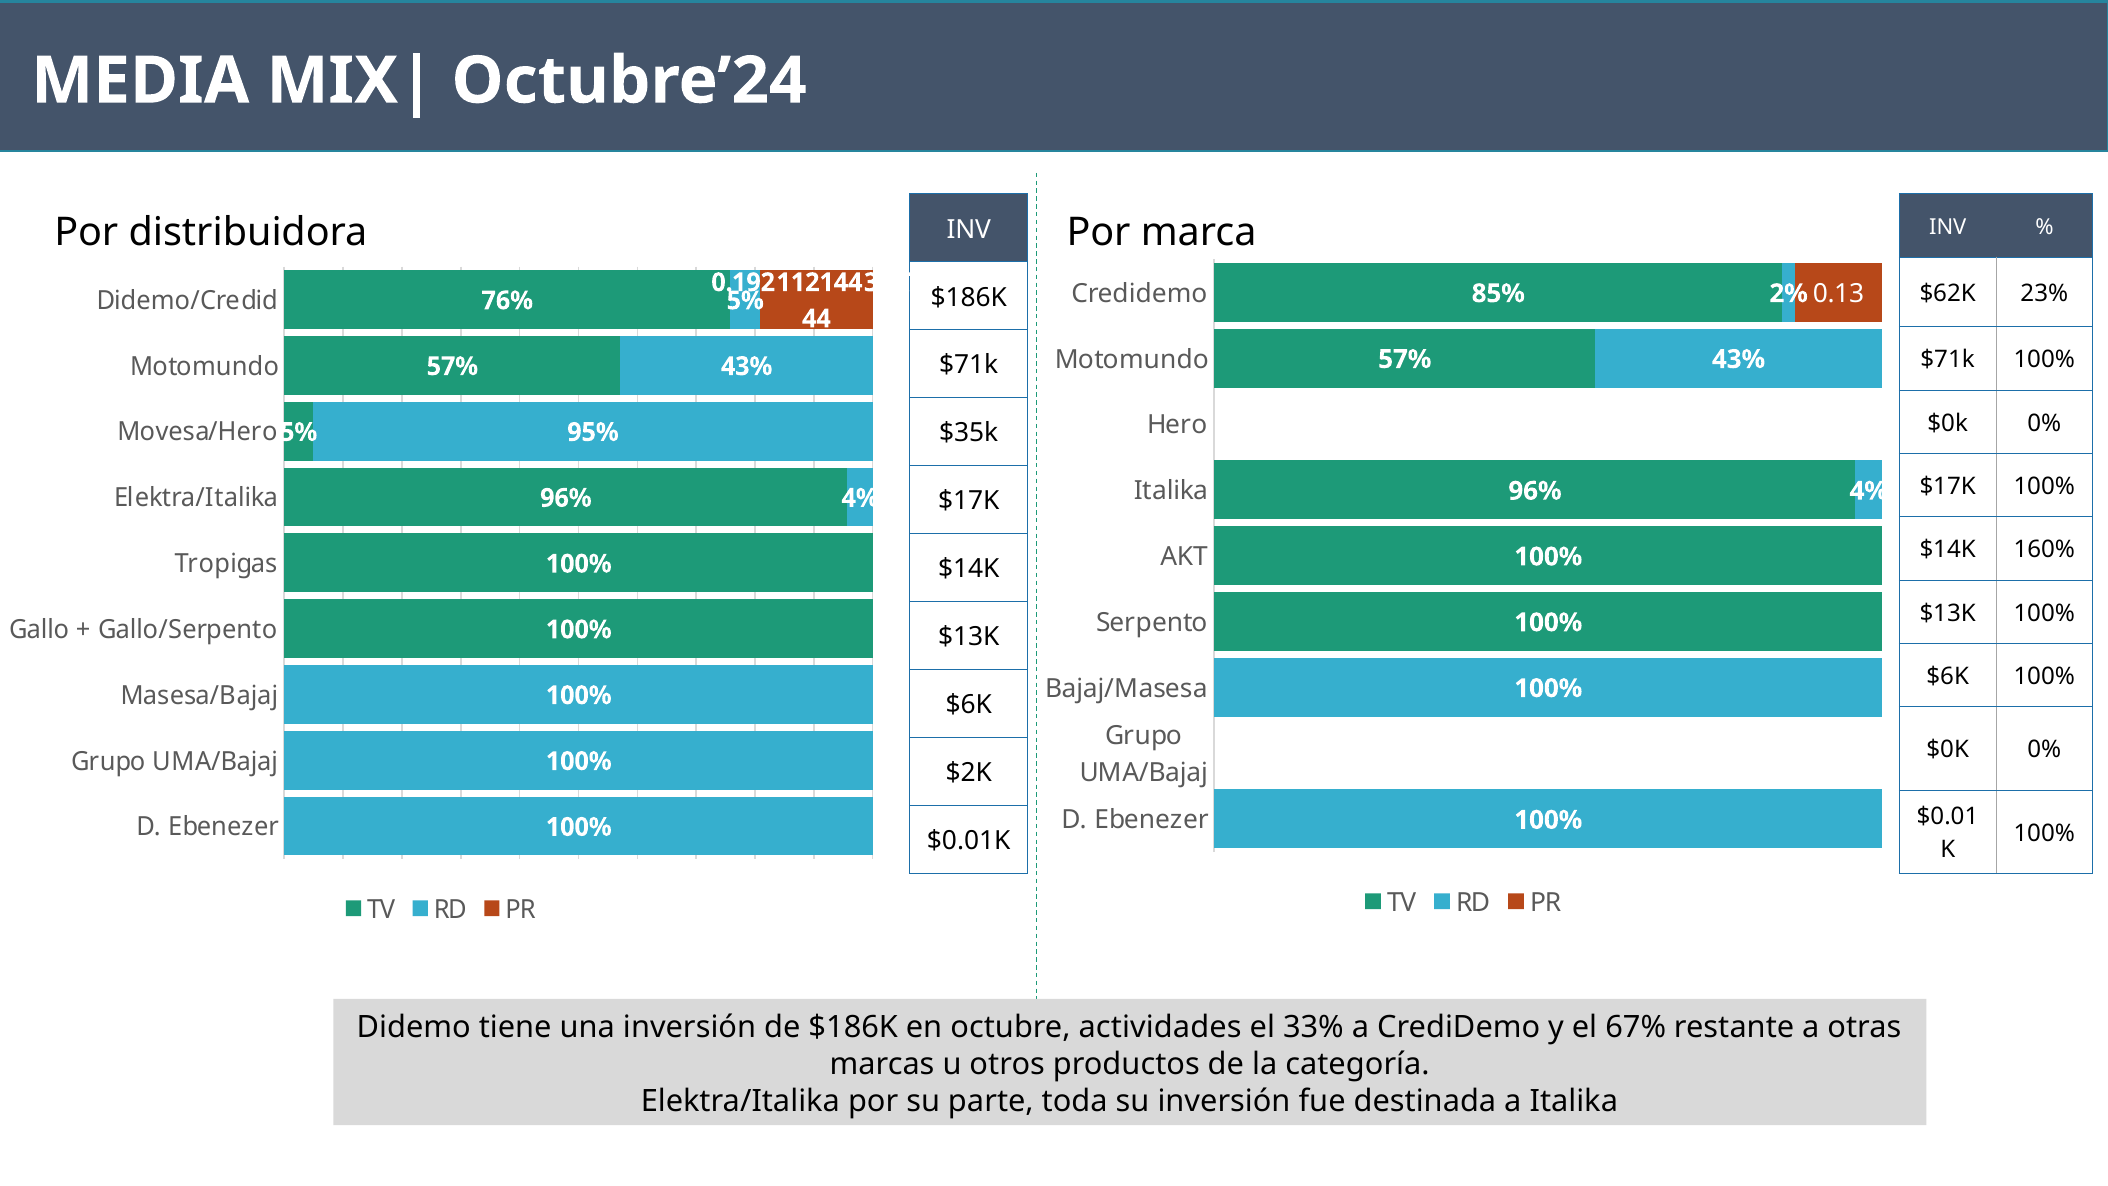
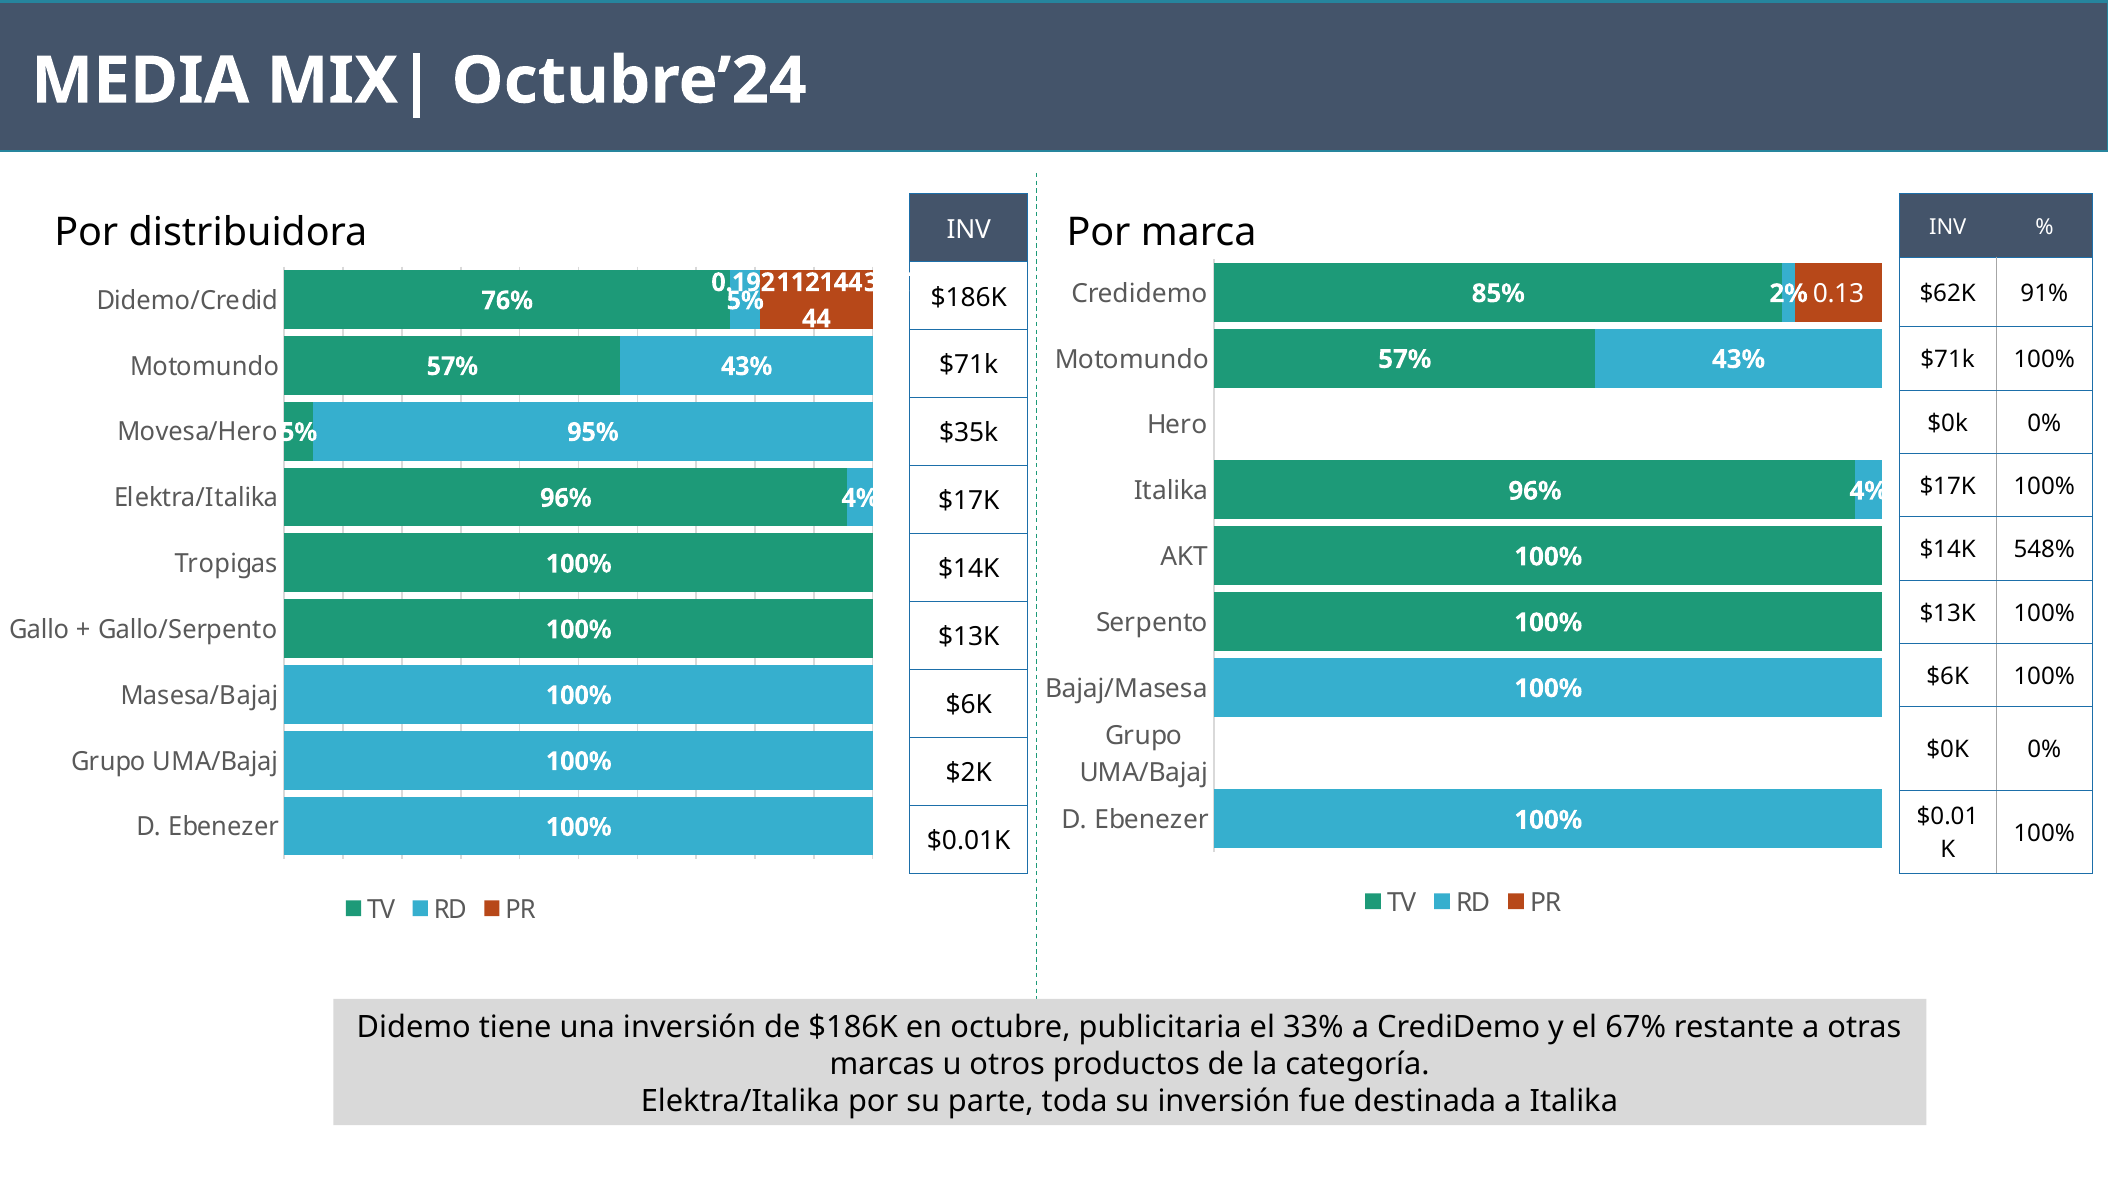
23%: 23% -> 91%
160%: 160% -> 548%
actividades: actividades -> publicitaria
